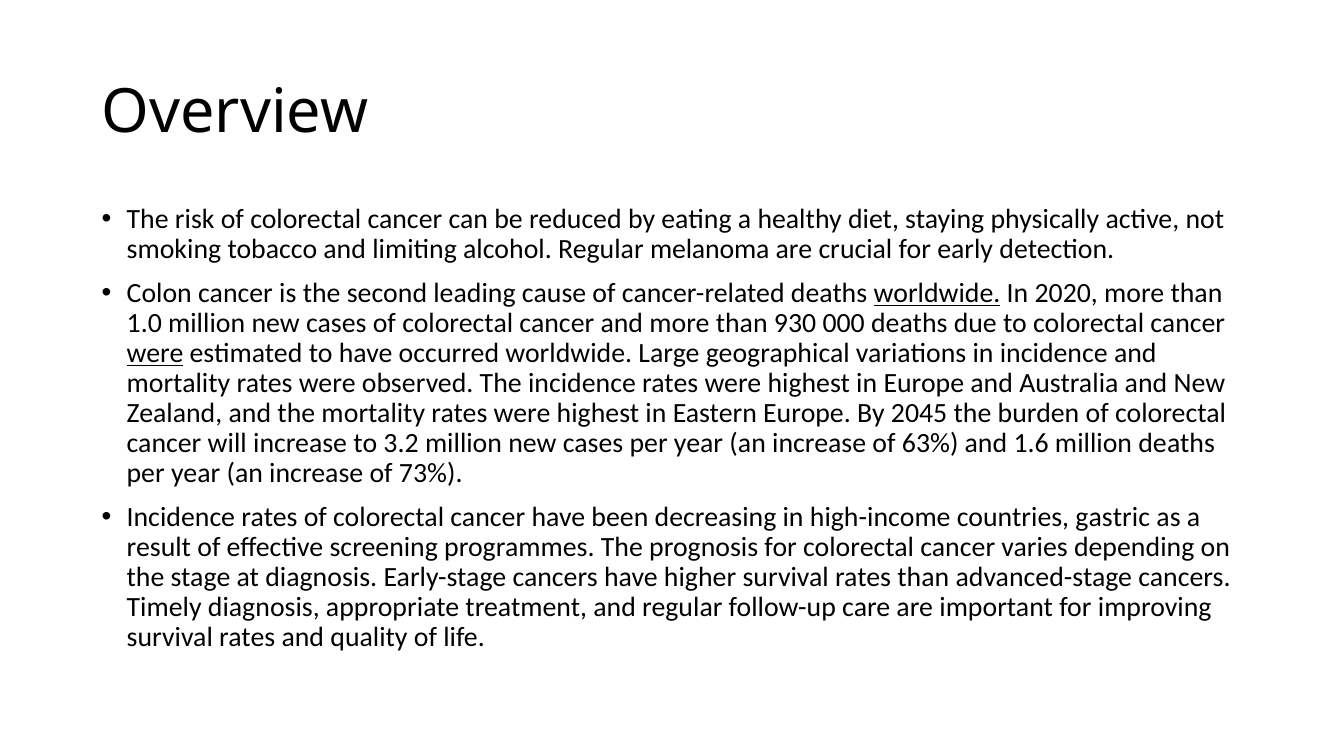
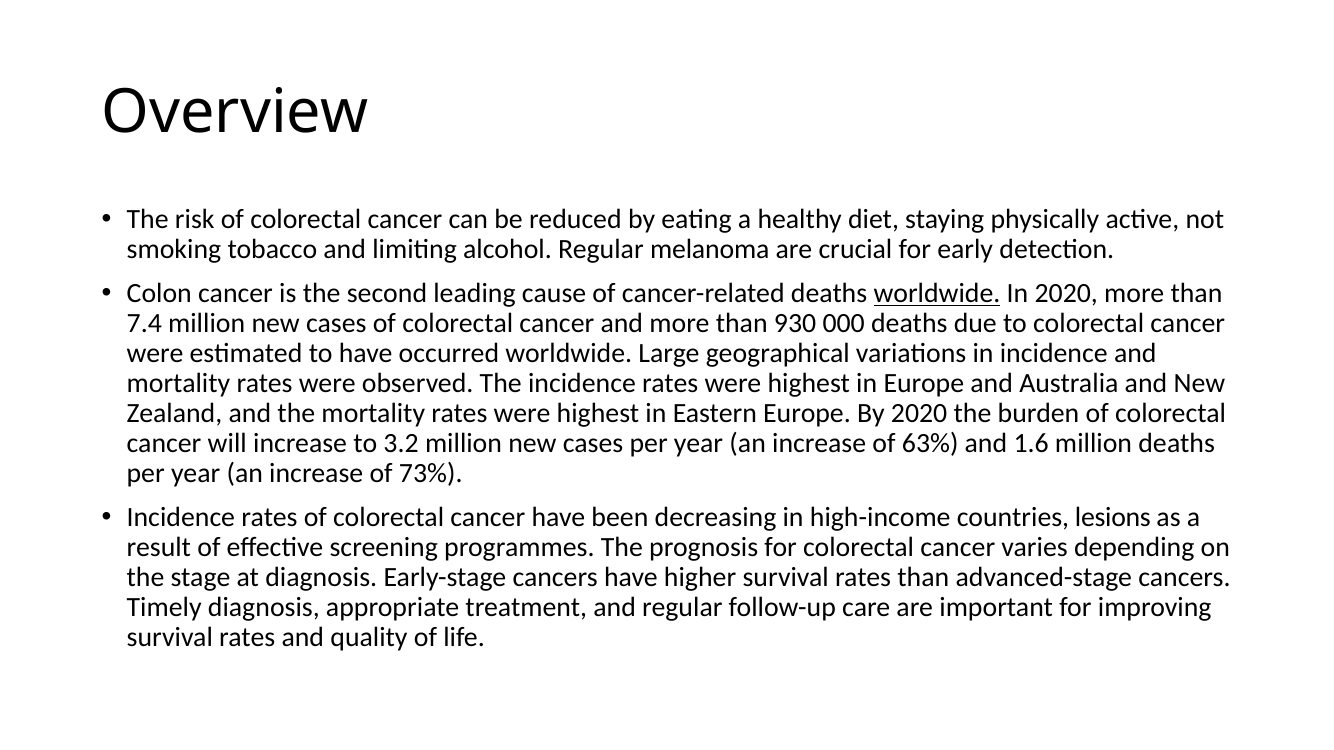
1.0: 1.0 -> 7.4
were at (155, 354) underline: present -> none
By 2045: 2045 -> 2020
gastric: gastric -> lesions
